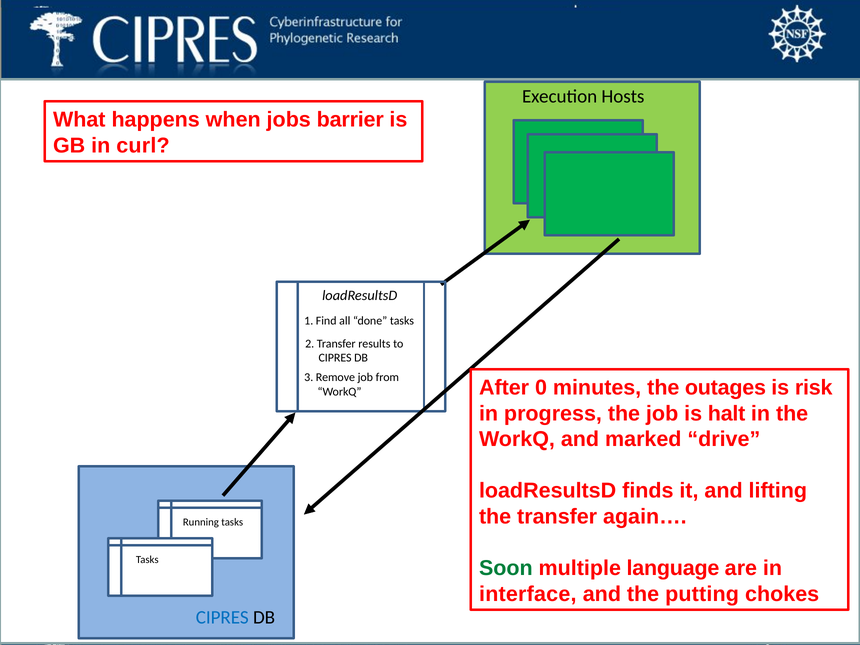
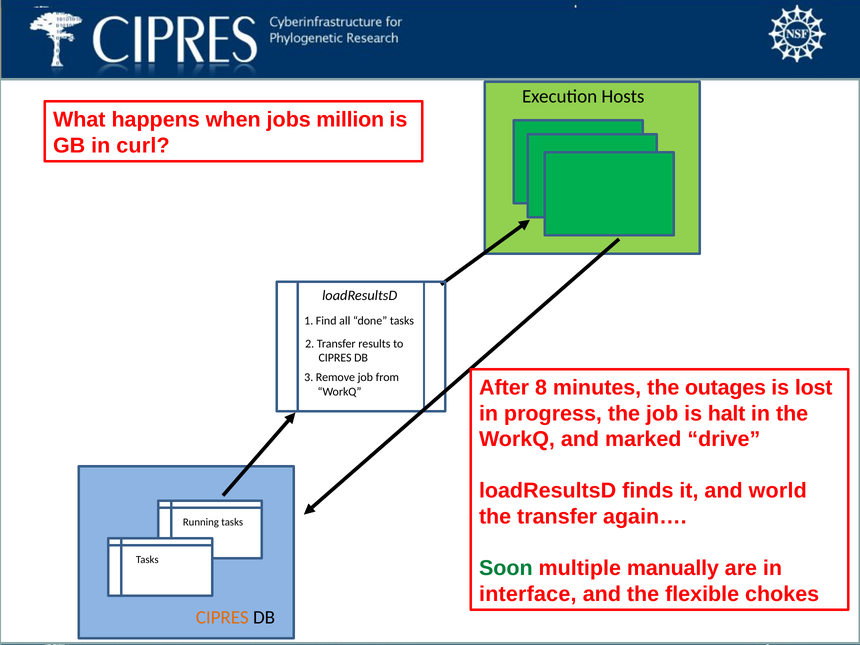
barrier: barrier -> million
0: 0 -> 8
risk: risk -> lost
lifting: lifting -> world
language: language -> manually
putting: putting -> flexible
CIPRES at (222, 617) colour: blue -> orange
